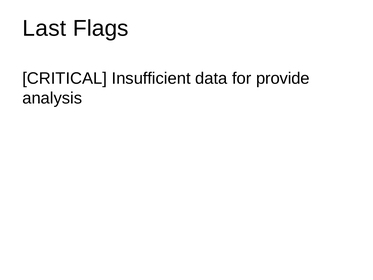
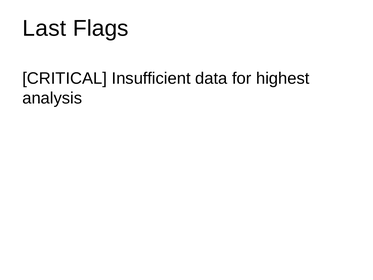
provide: provide -> highest
